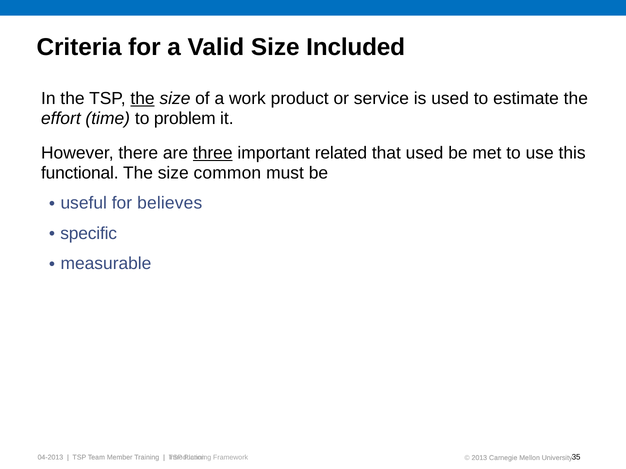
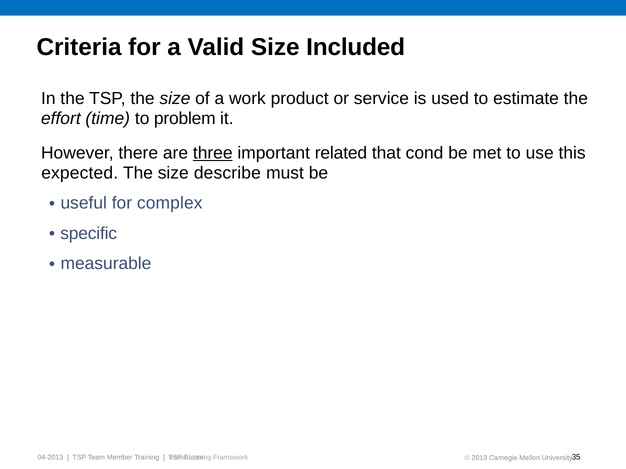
the at (143, 99) underline: present -> none
that used: used -> cond
functional: functional -> expected
common: common -> describe
believes: believes -> complex
